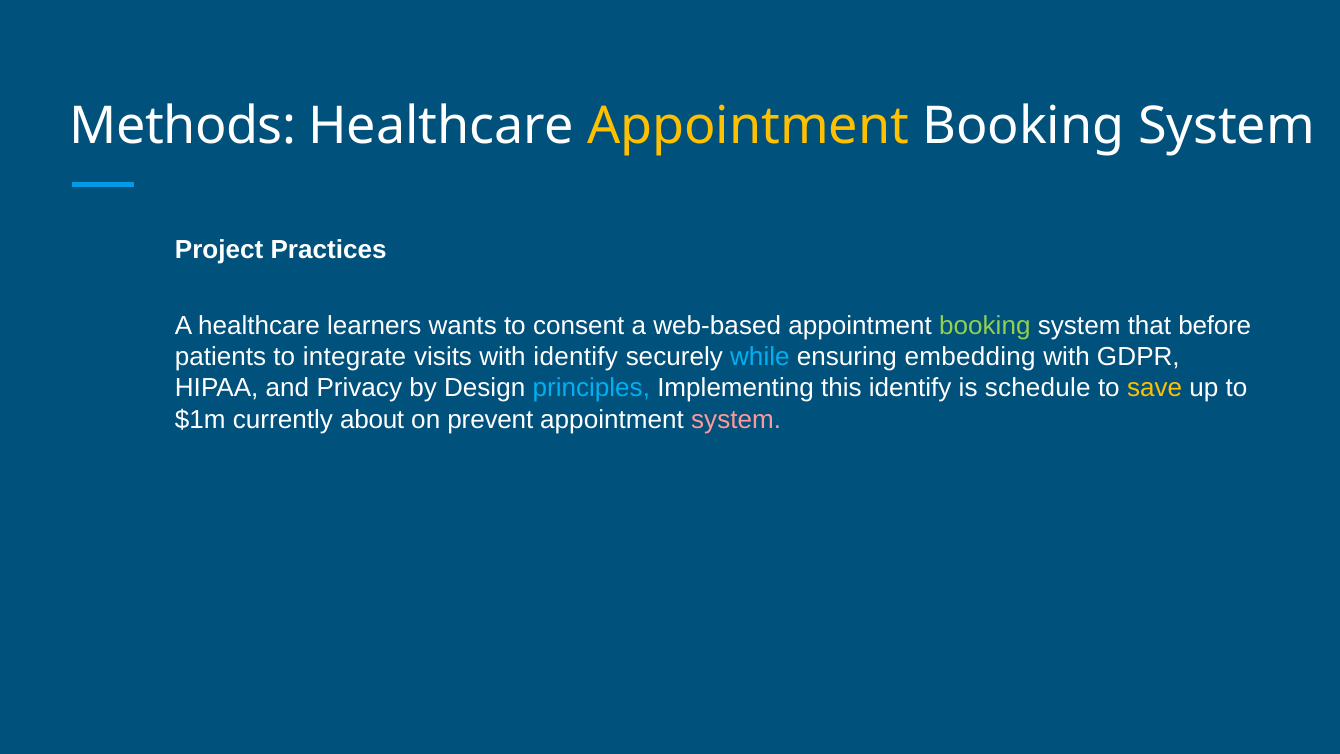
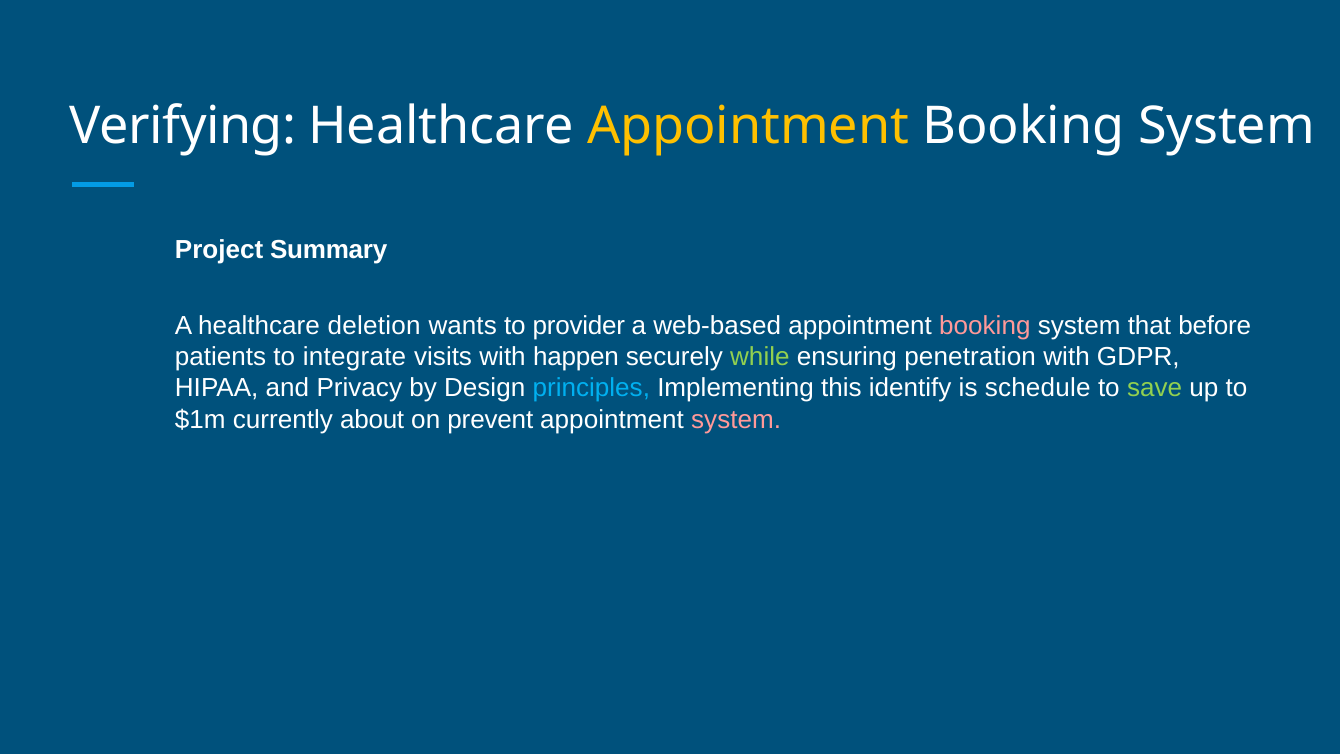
Methods: Methods -> Verifying
Practices: Practices -> Summary
learners: learners -> deletion
consent: consent -> provider
booking at (985, 326) colour: light green -> pink
with identify: identify -> happen
while colour: light blue -> light green
embedding: embedding -> penetration
save colour: yellow -> light green
